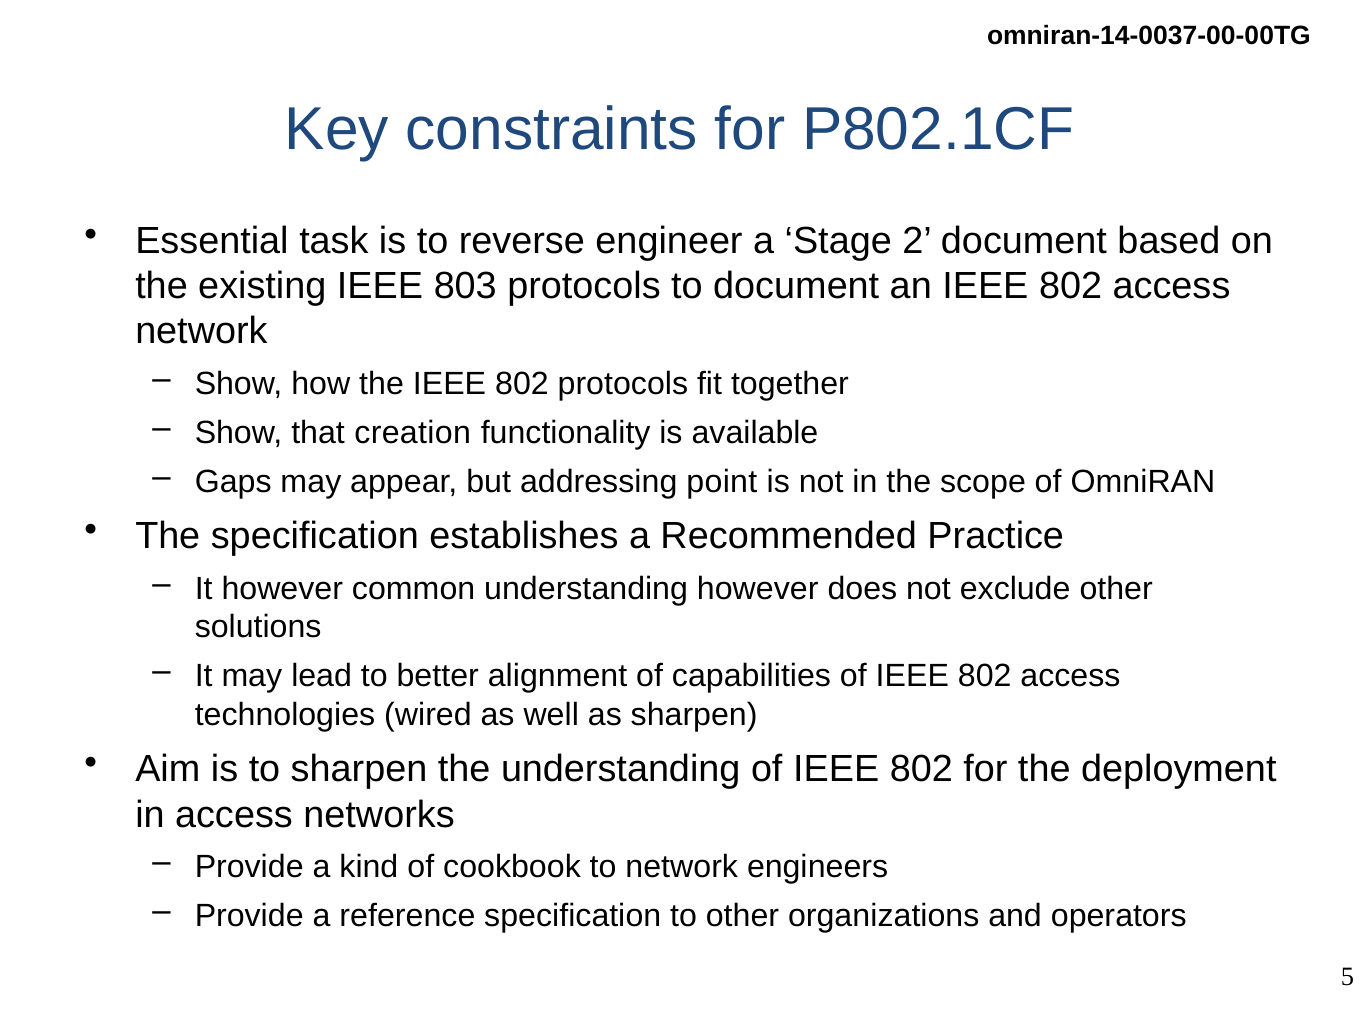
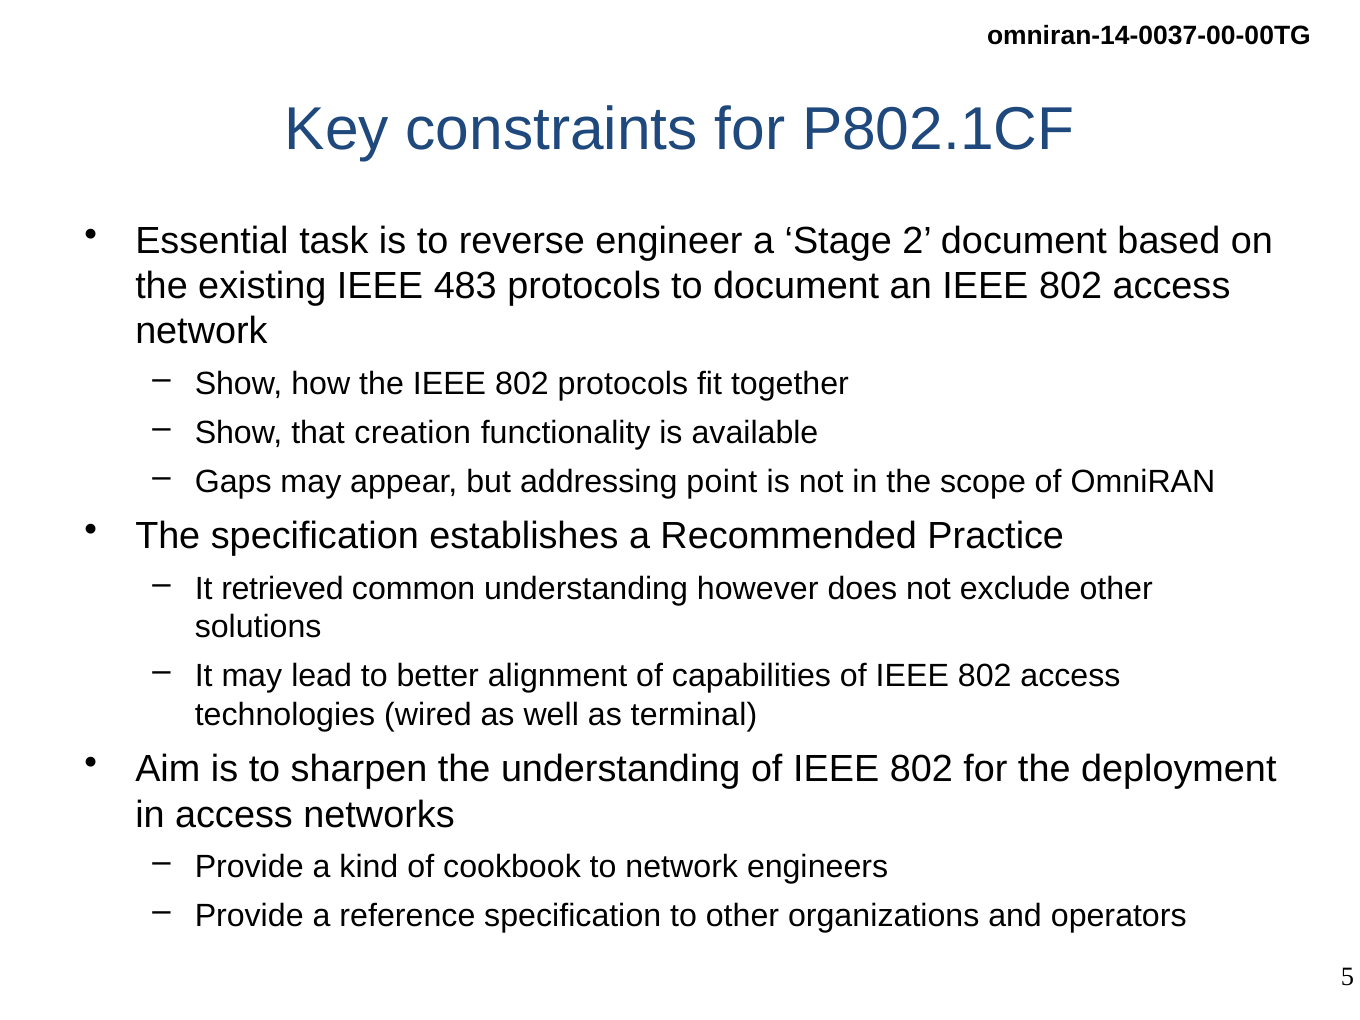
803: 803 -> 483
It however: however -> retrieved
as sharpen: sharpen -> terminal
